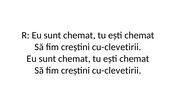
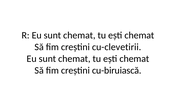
cu-clevetirii at (117, 70): cu-clevetirii -> cu-biruiască
